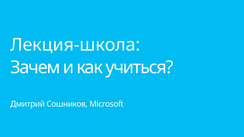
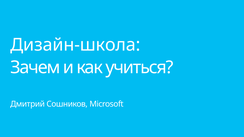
Лекция-школа: Лекция-школа -> Дизайн-школа
